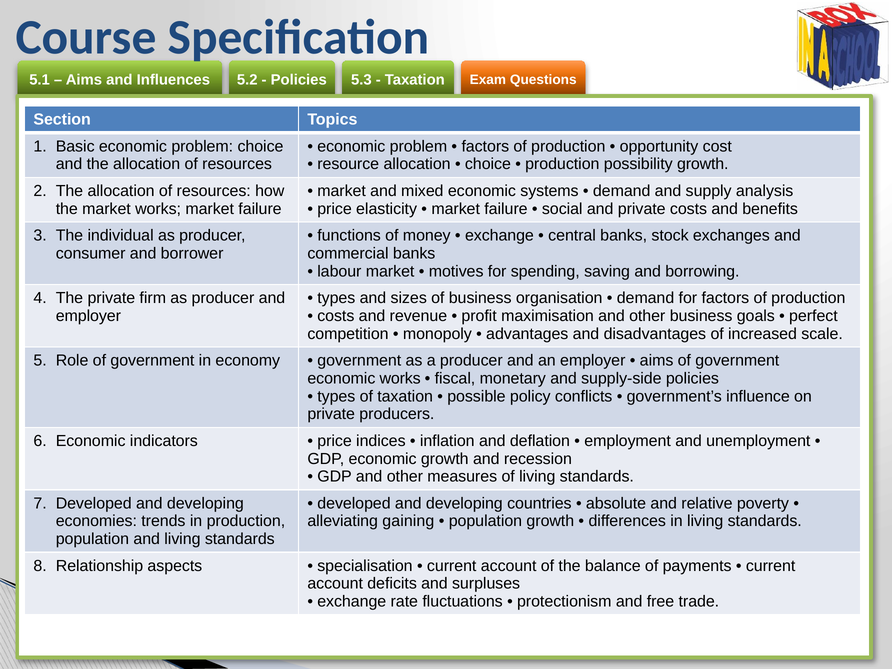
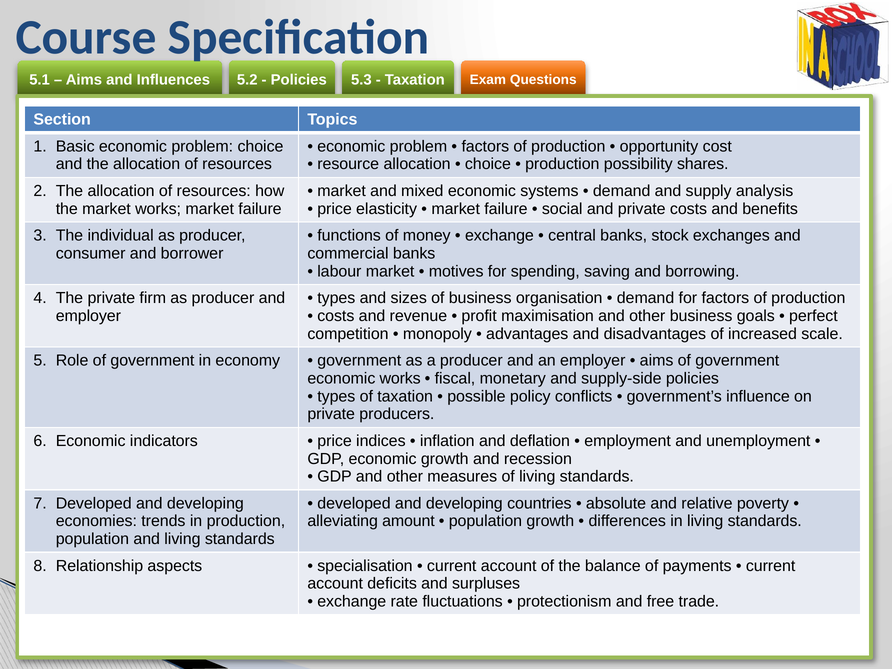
possibility growth: growth -> shares
gaining: gaining -> amount
